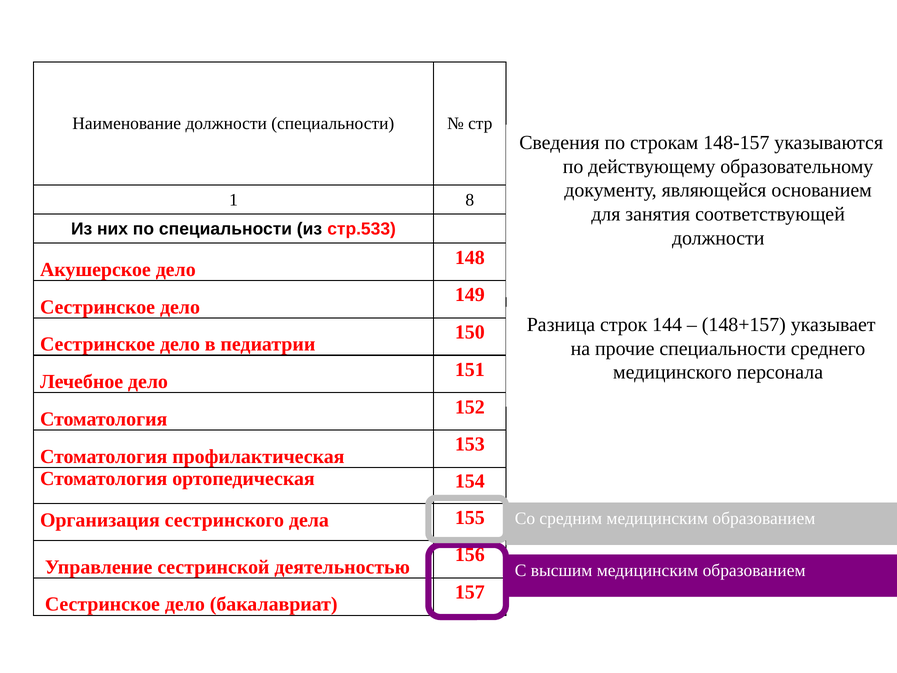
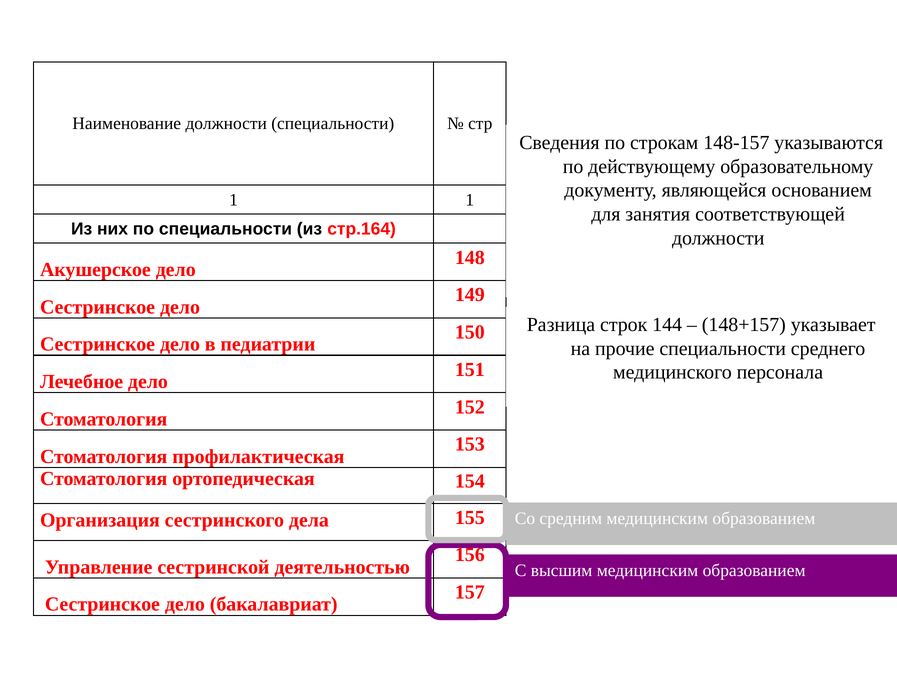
1 8: 8 -> 1
стр.533: стр.533 -> стр.164
